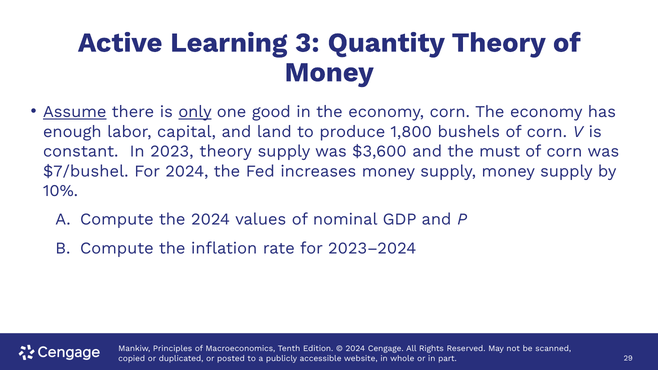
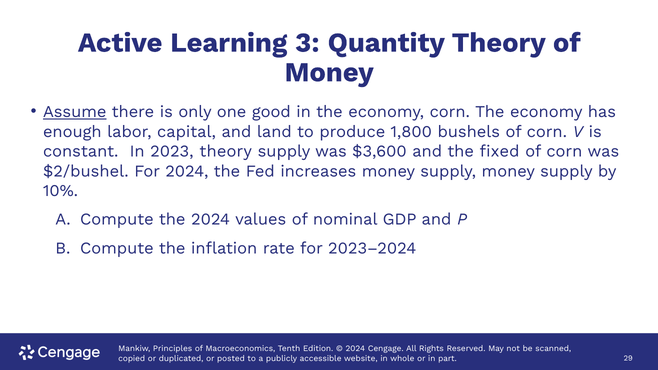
only underline: present -> none
must: must -> fixed
$7/bushel: $7/bushel -> $2/bushel
